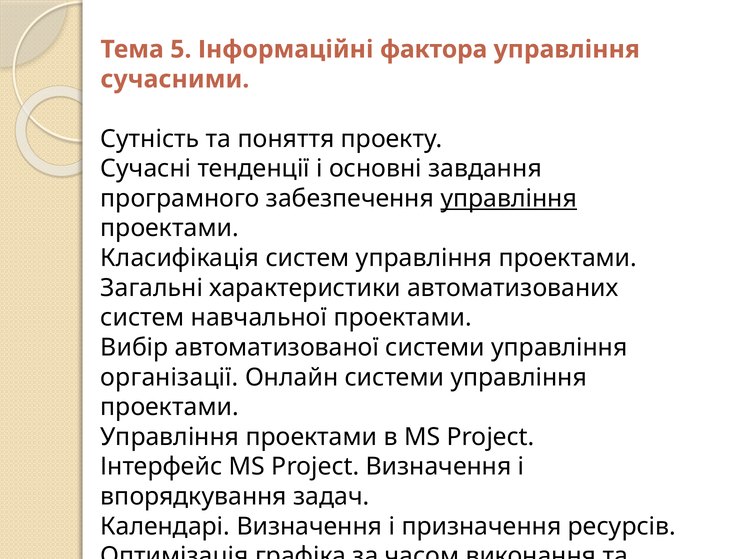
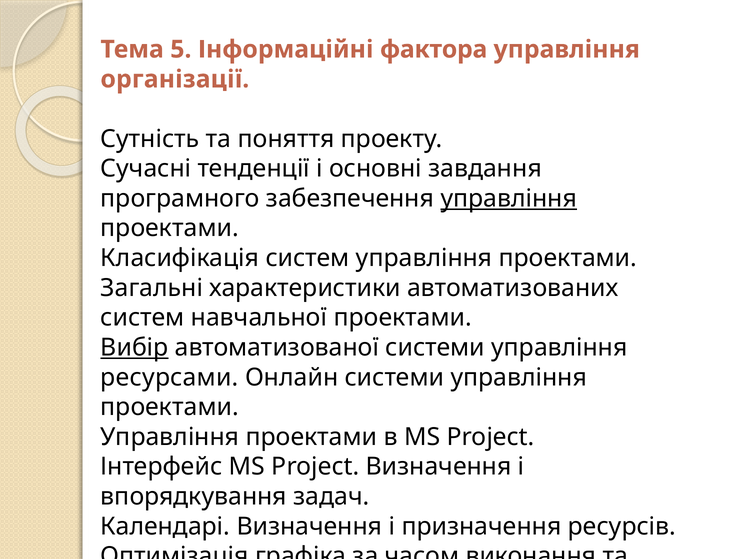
сучасними: сучасними -> організації
Вибір underline: none -> present
організації at (170, 377): організації -> ресурсами
